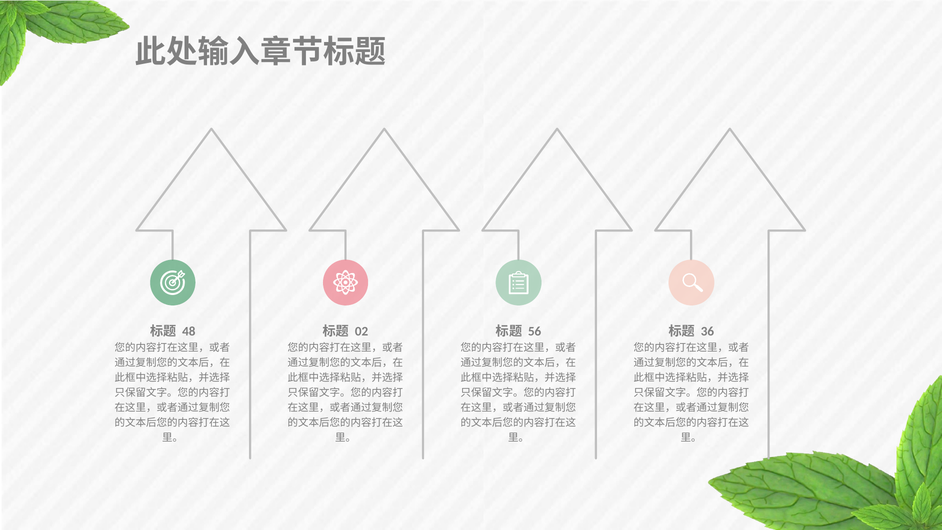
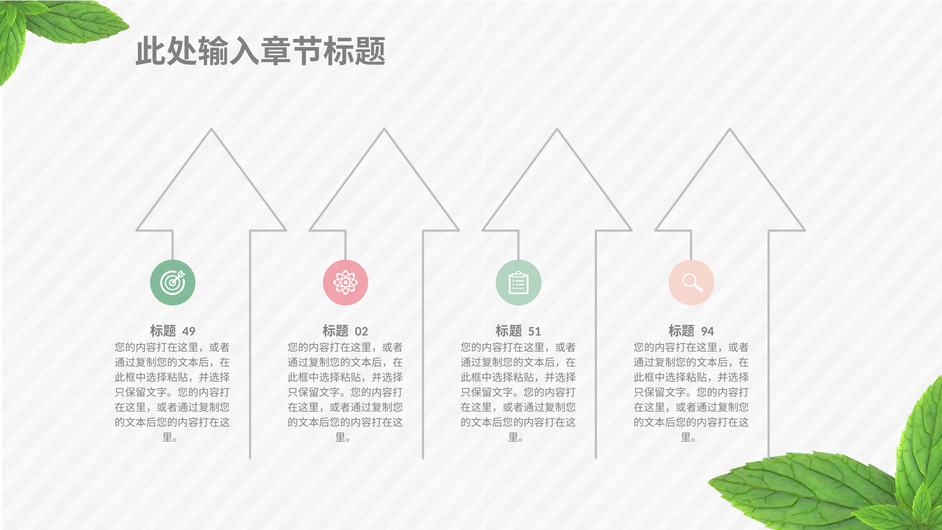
48: 48 -> 49
56: 56 -> 51
36: 36 -> 94
